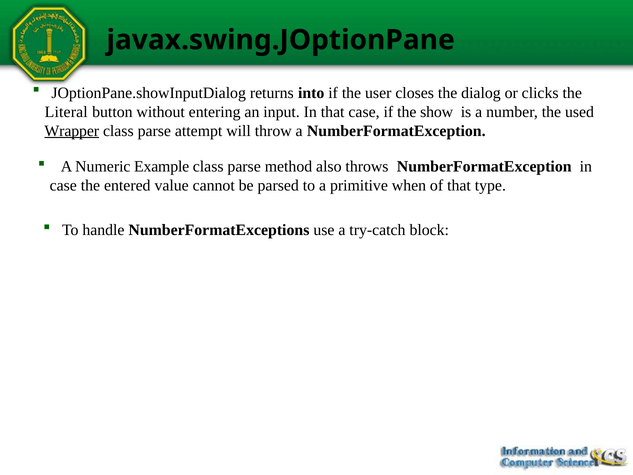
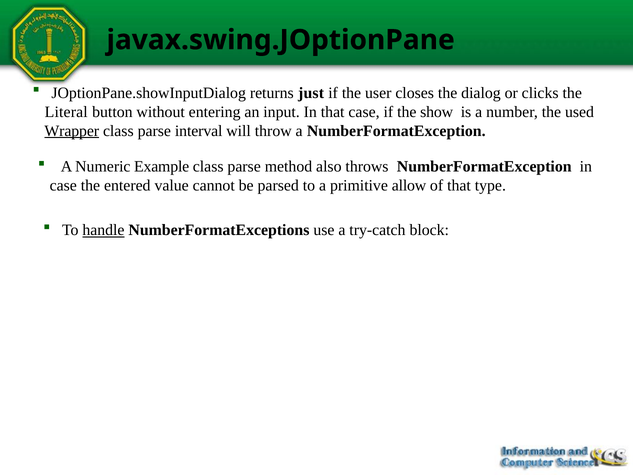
into: into -> just
attempt: attempt -> interval
when: when -> allow
handle underline: none -> present
